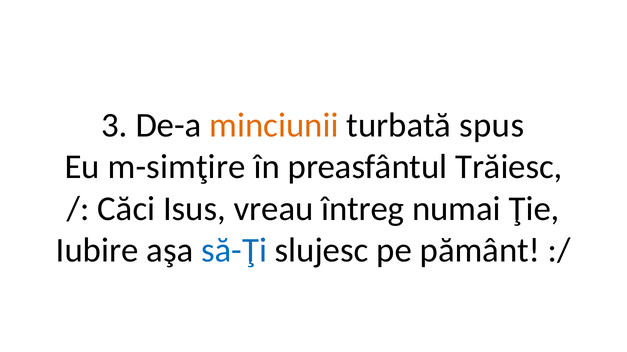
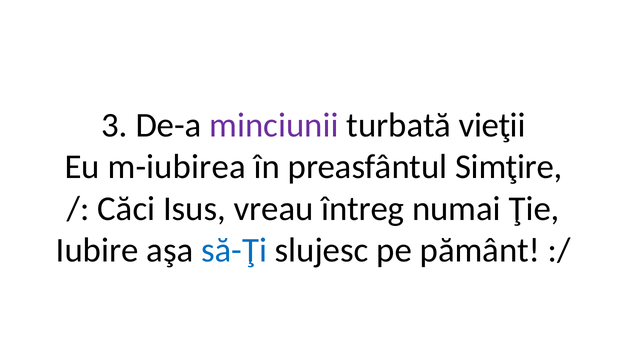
minciunii colour: orange -> purple
spus: spus -> vieţii
m-simţire: m-simţire -> m-iubirea
Trăiesc: Trăiesc -> Simţire
